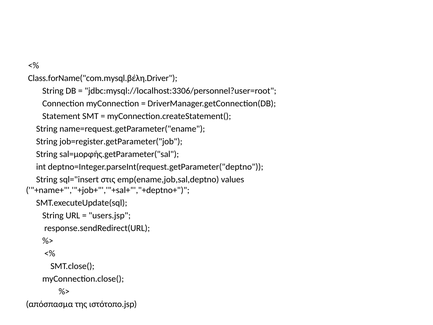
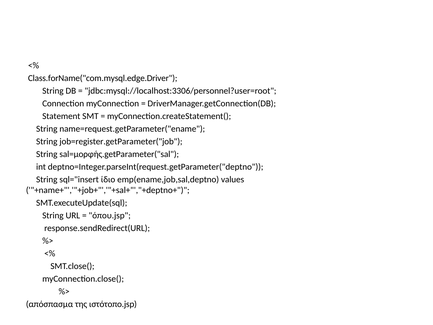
Class.forName("com.mysql.βέλη.Driver: Class.forName("com.mysql.βέλη.Driver -> Class.forName("com.mysql.edge.Driver
στις: στις -> ίδιο
users.jsp: users.jsp -> όπου.jsp
